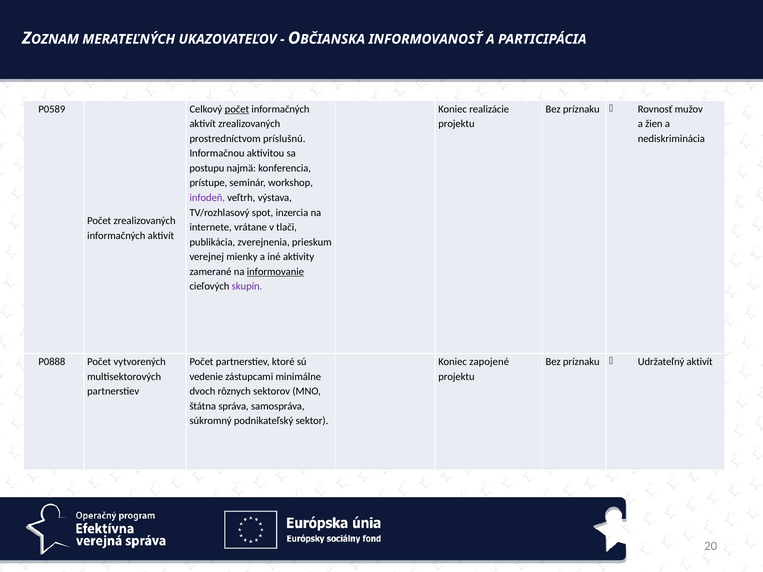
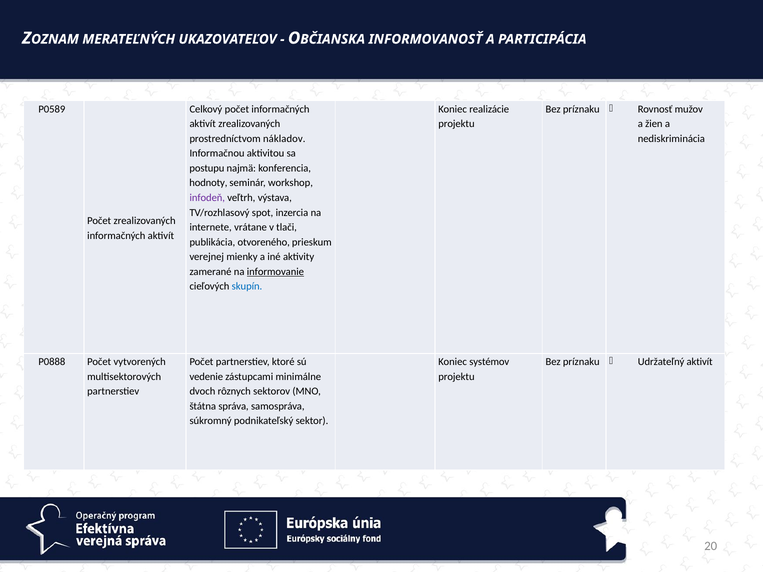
počet at (237, 109) underline: present -> none
príslušnú: príslušnú -> nákladov
prístupe: prístupe -> hodnoty
zverejnenia: zverejnenia -> otvoreného
skupín colour: purple -> blue
zapojené: zapojené -> systémov
